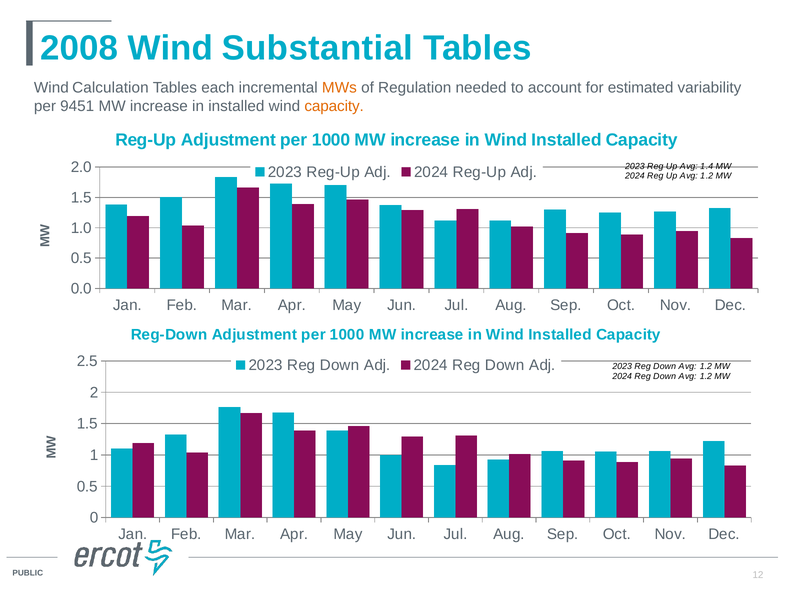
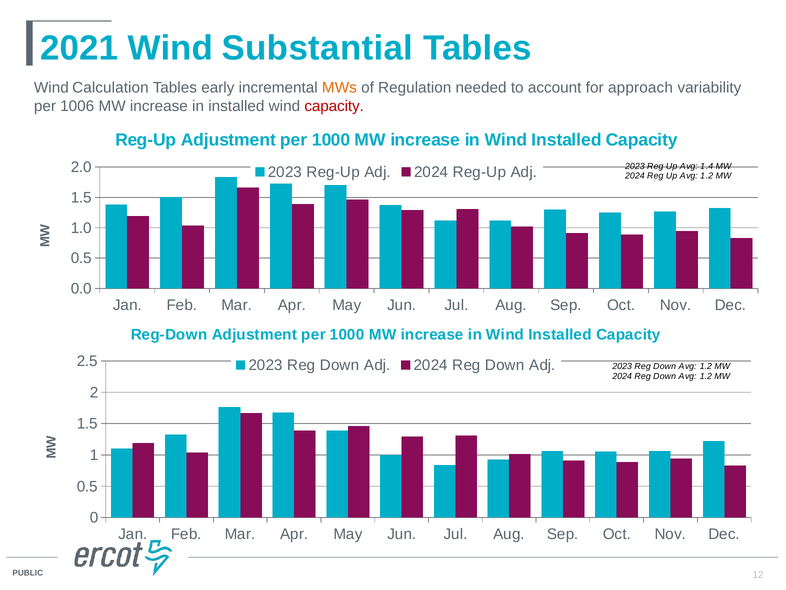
2008: 2008 -> 2021
each: each -> early
estimated: estimated -> approach
9451: 9451 -> 1006
capacity at (334, 106) colour: orange -> red
